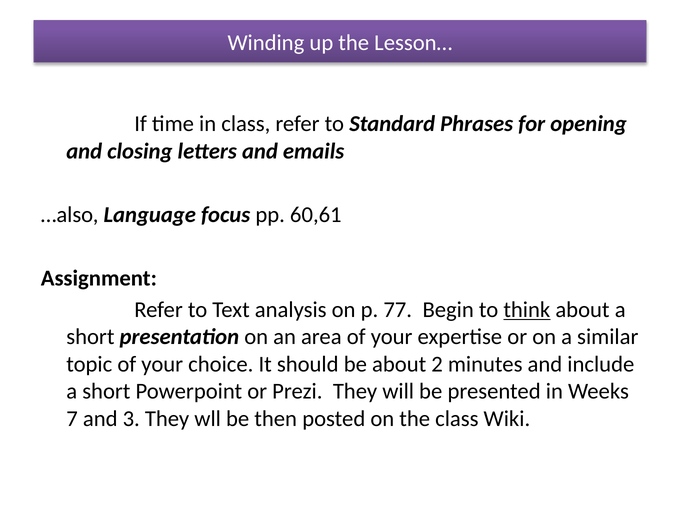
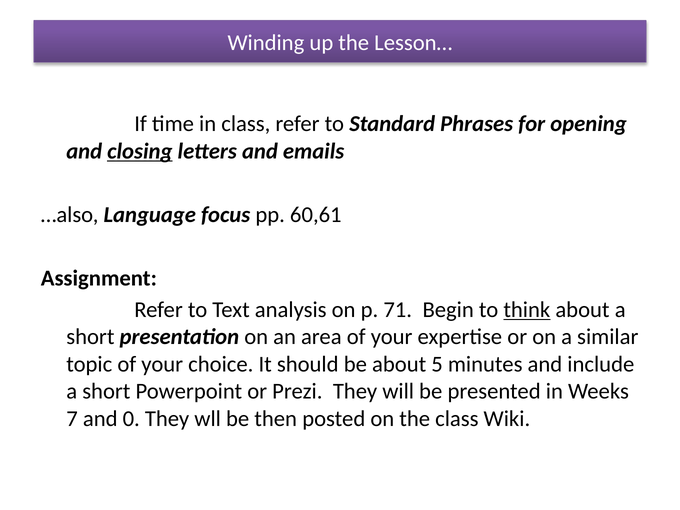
closing underline: none -> present
77: 77 -> 71
2: 2 -> 5
3: 3 -> 0
